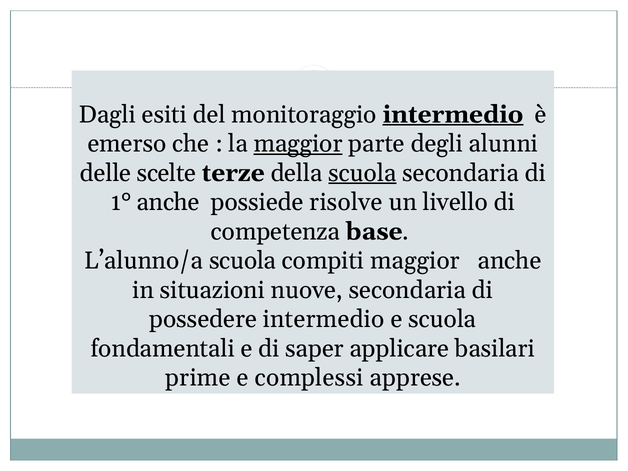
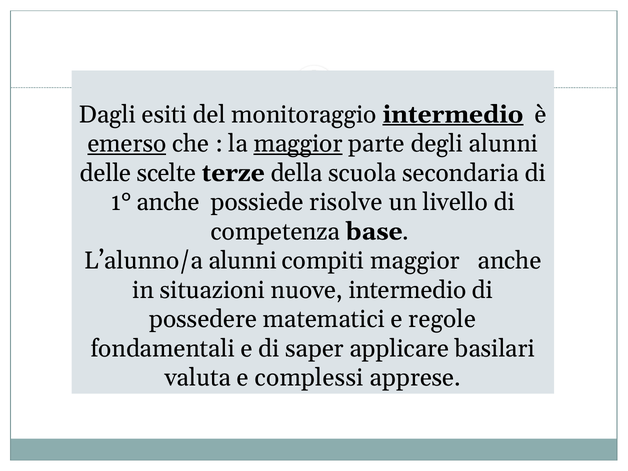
emerso underline: none -> present
scuola at (362, 173) underline: present -> none
L’alunno/a scuola: scuola -> alunni
nuove secondaria: secondaria -> intermedio
possedere intermedio: intermedio -> matematici
e scuola: scuola -> regole
prime: prime -> valuta
